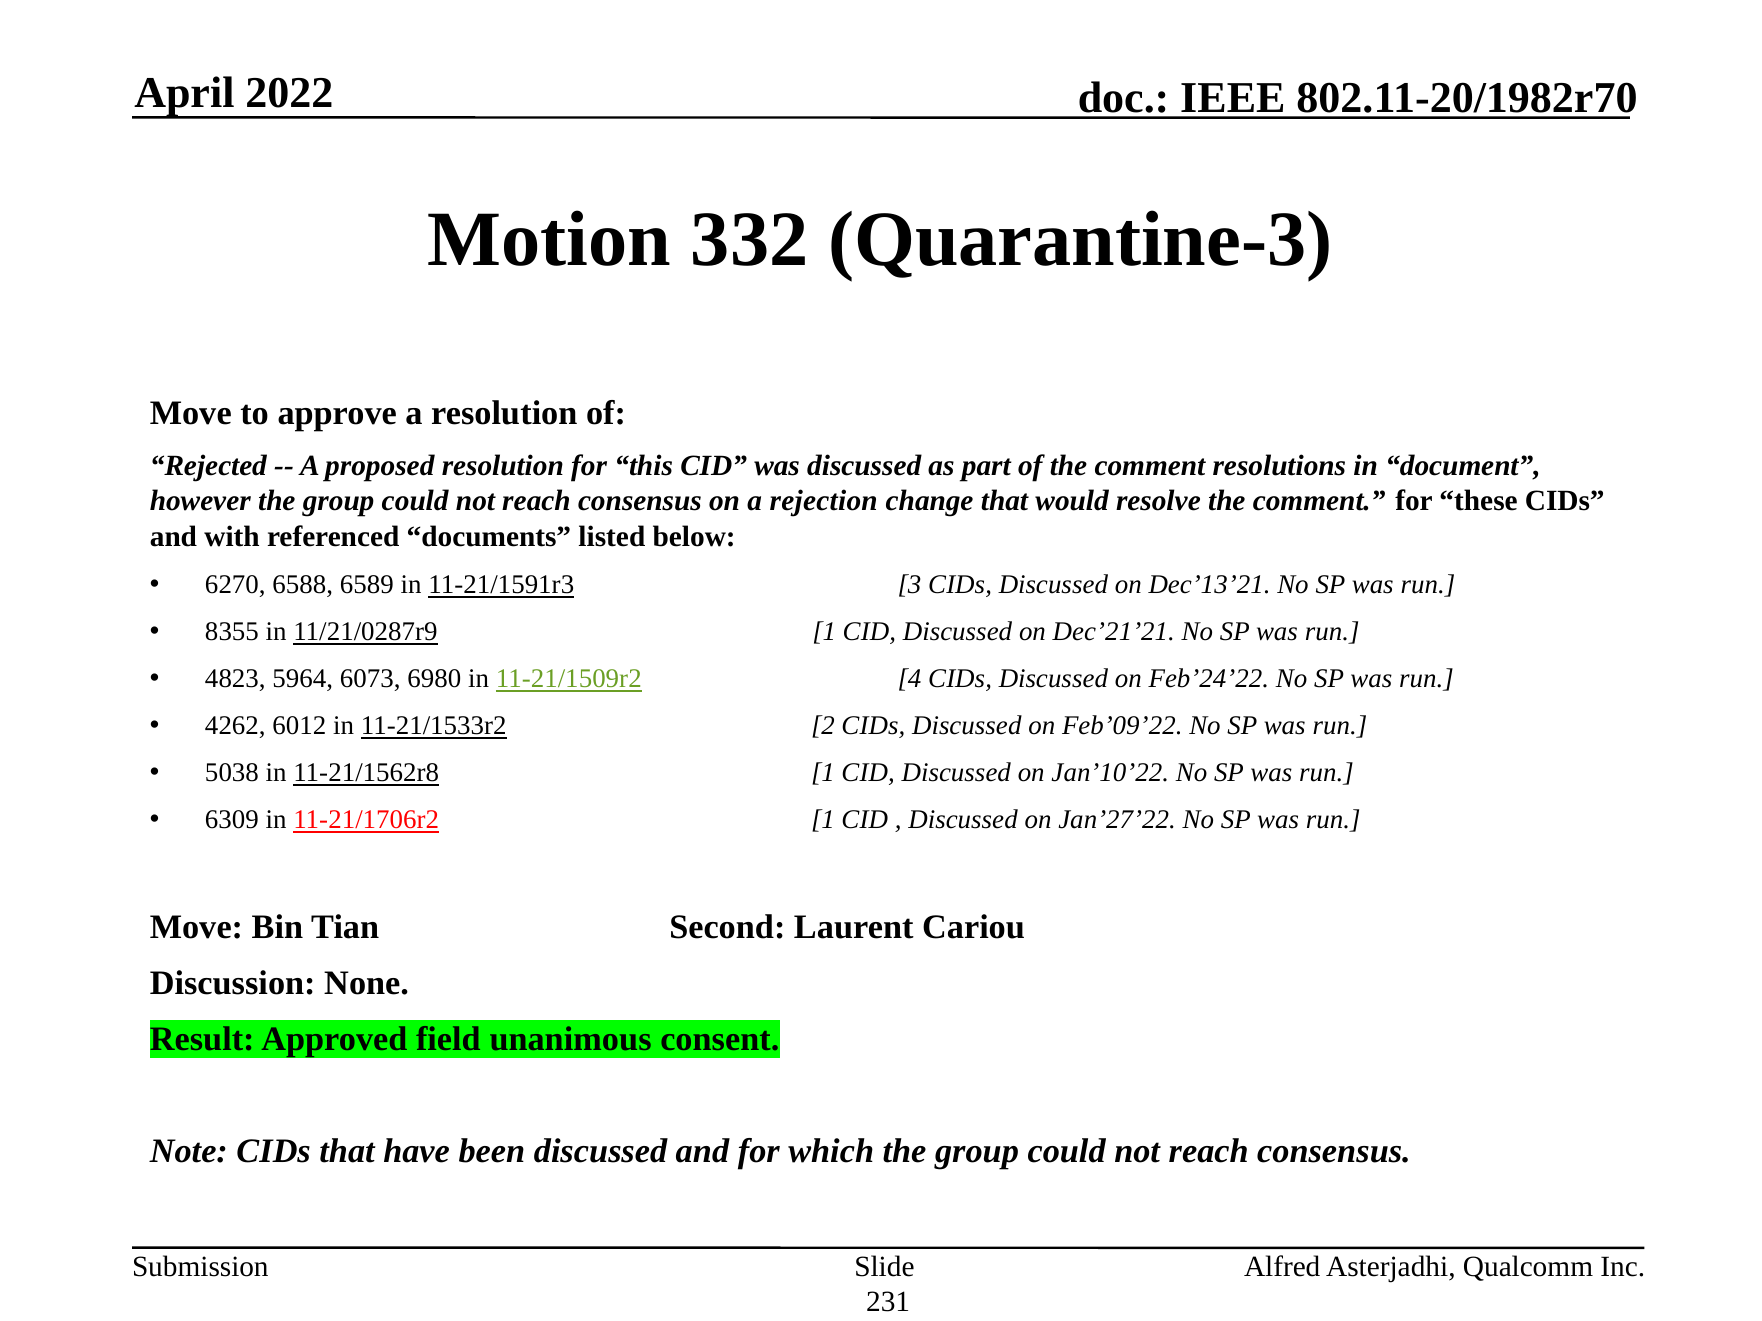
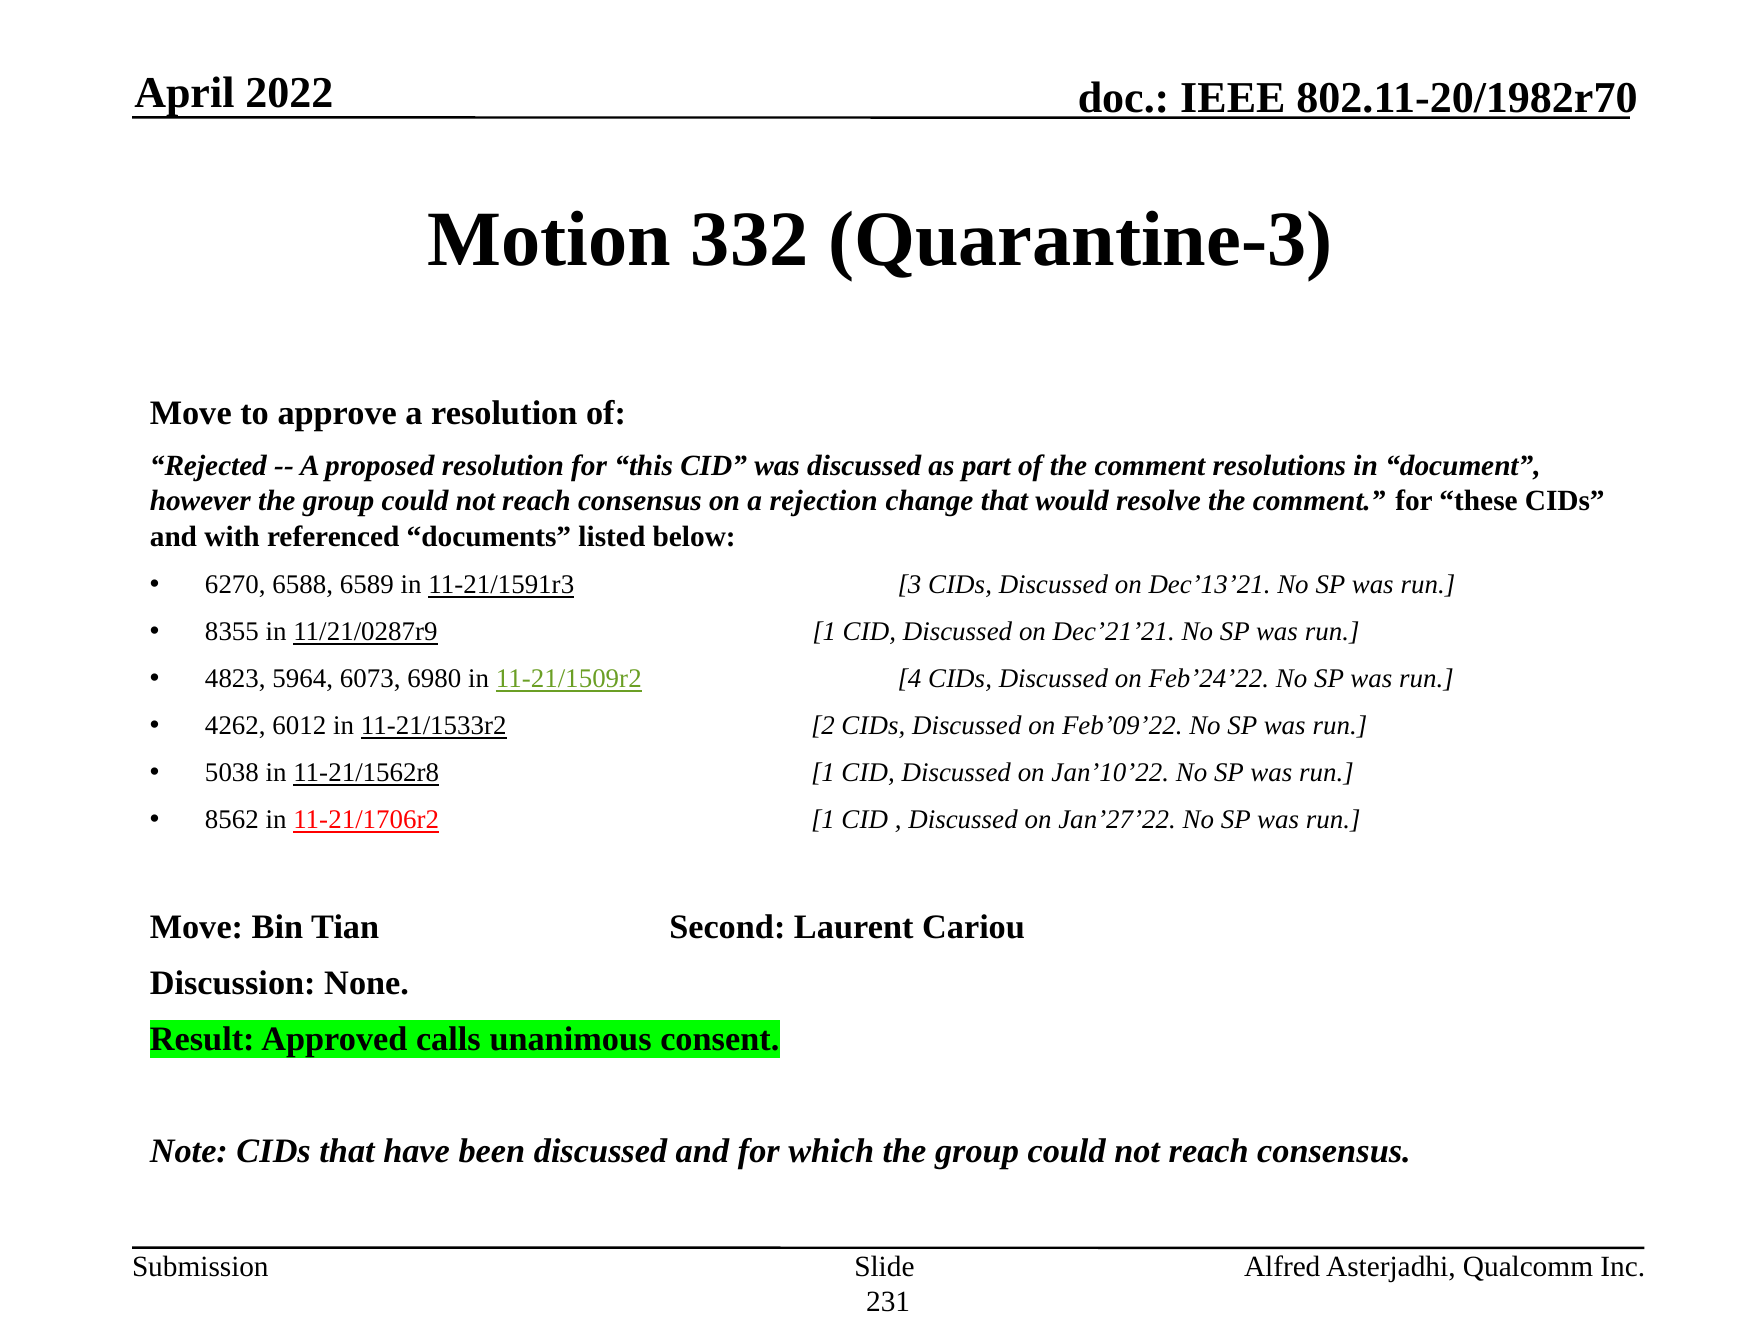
6309: 6309 -> 8562
field: field -> calls
